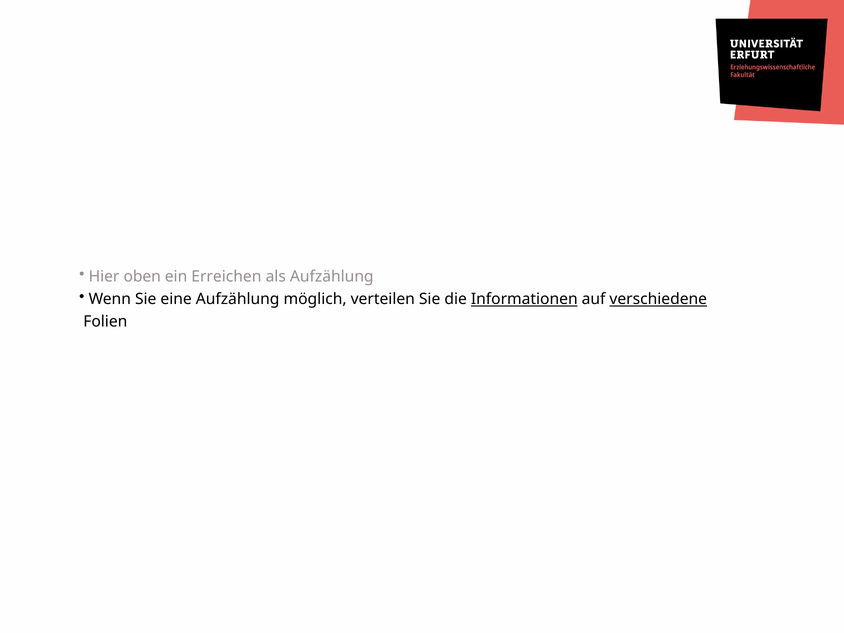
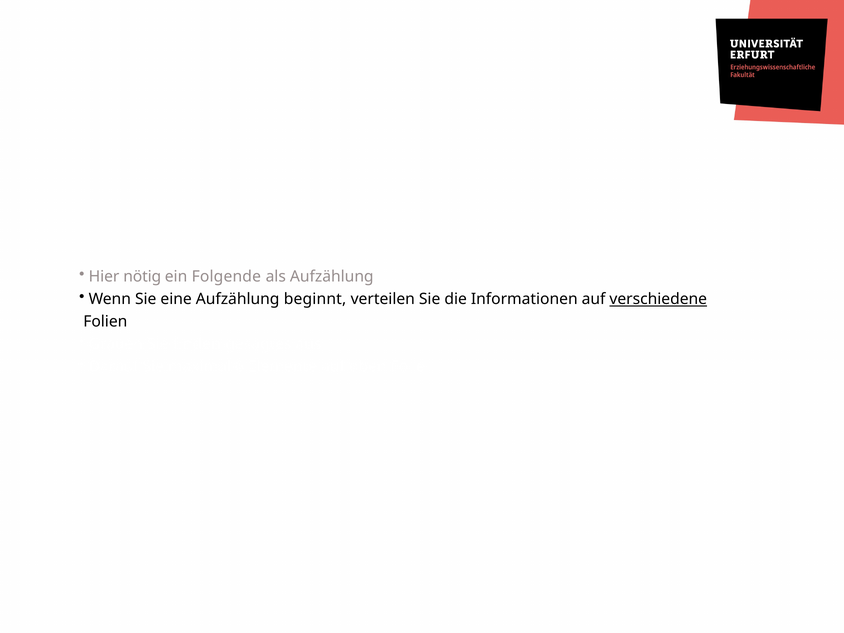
Hier oben: oben -> nötig
Erreichen: Erreichen -> Folgende
möglich: möglich -> beginnt
Informationen underline: present -> none
